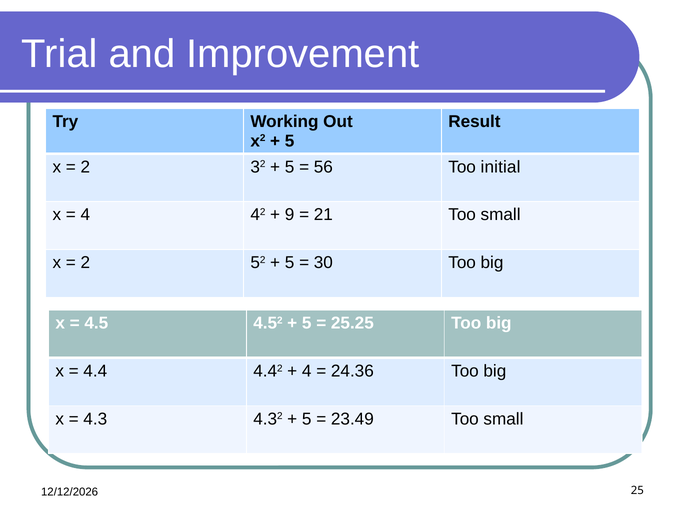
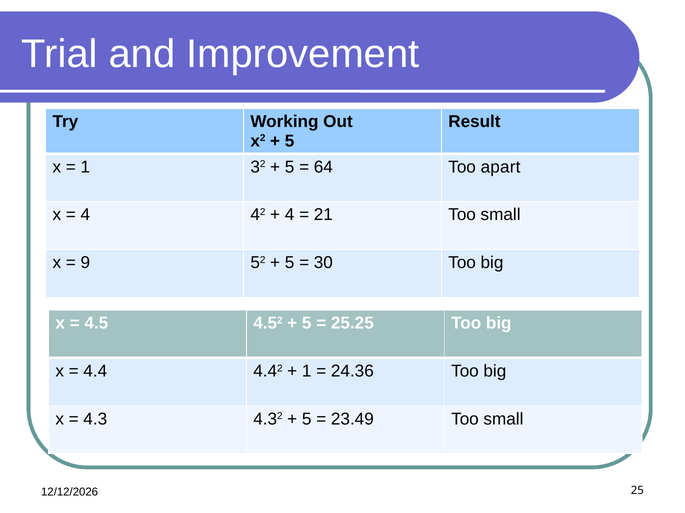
2 at (85, 167): 2 -> 1
56: 56 -> 64
initial: initial -> apart
9 at (290, 215): 9 -> 4
2 at (85, 263): 2 -> 9
4 at (307, 372): 4 -> 1
